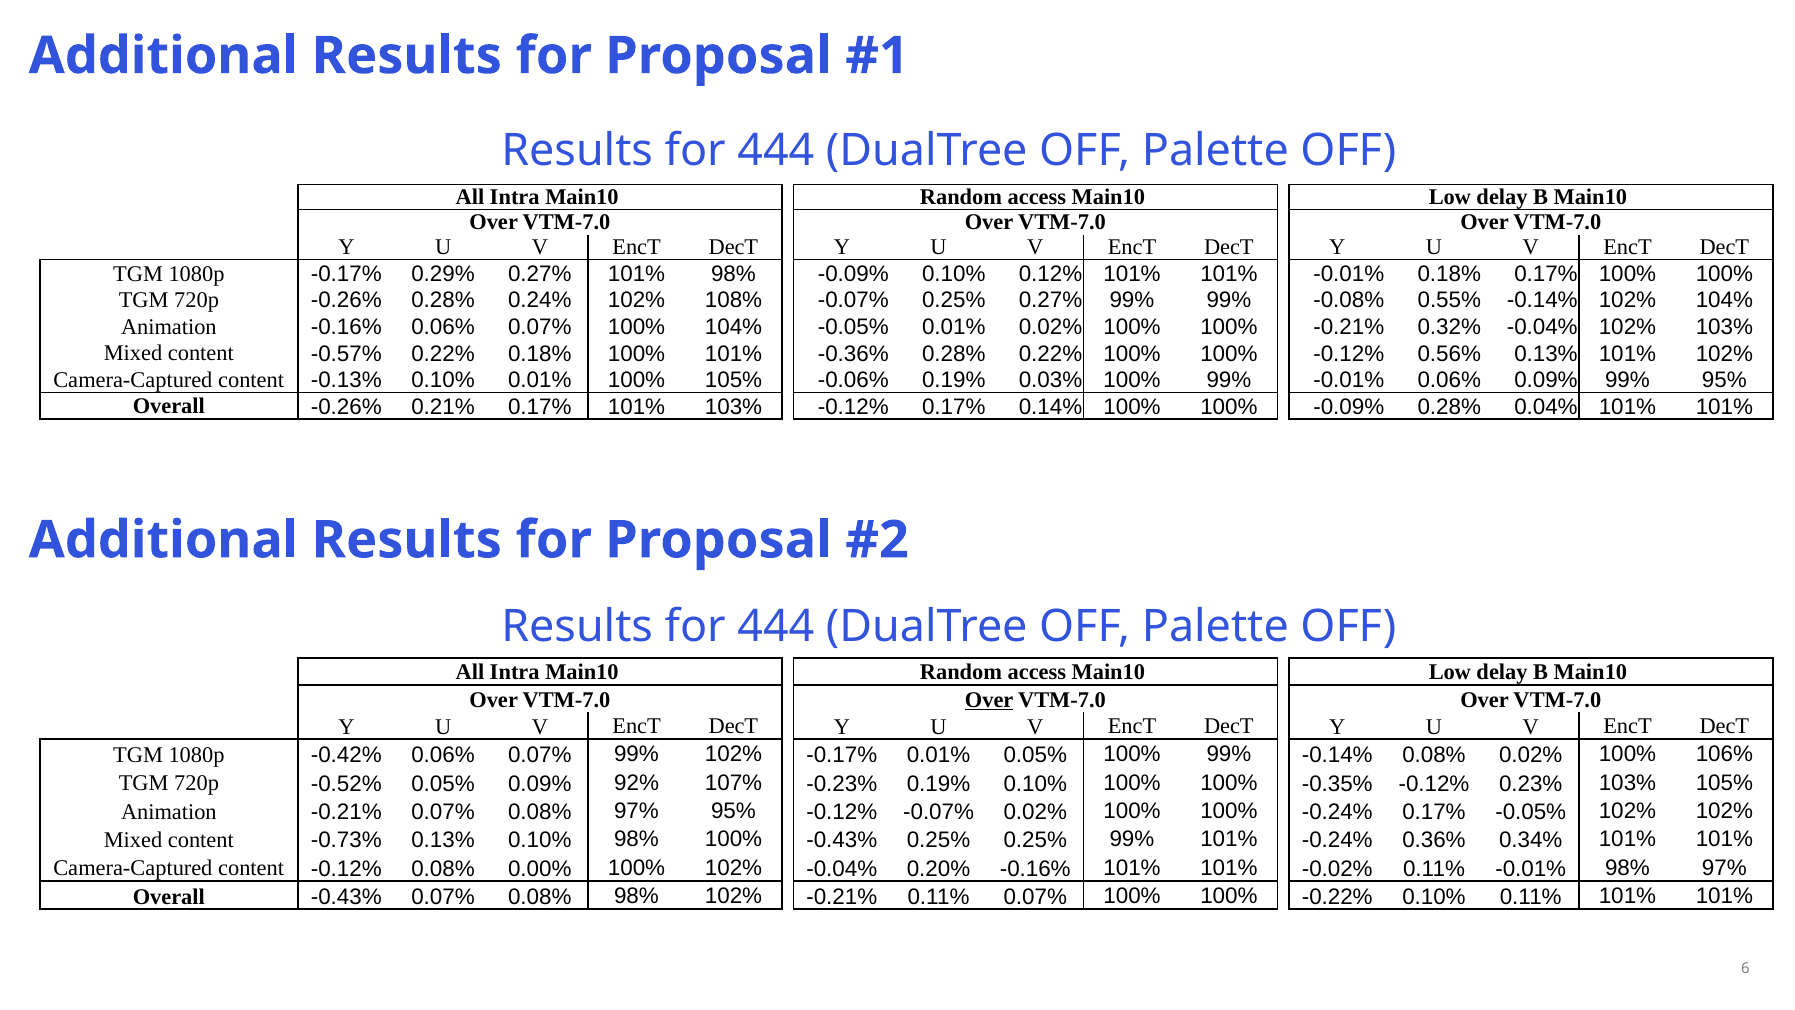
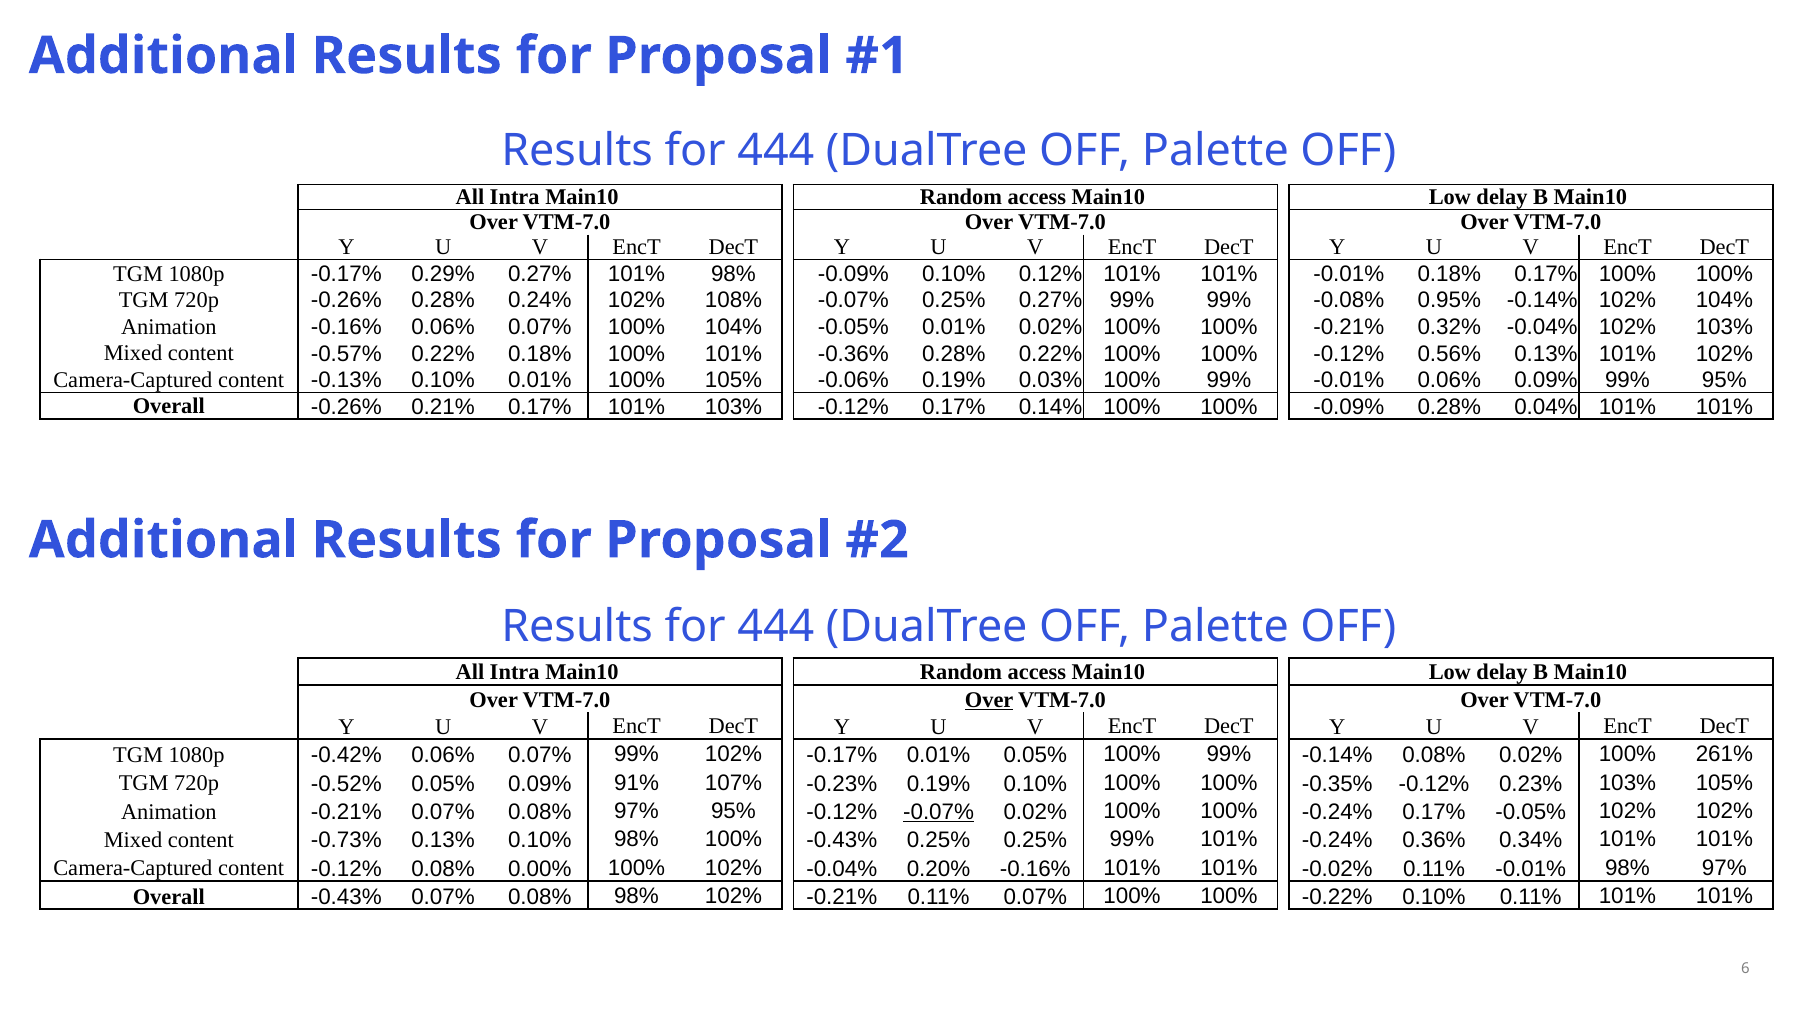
0.55%: 0.55% -> 0.95%
106%: 106% -> 261%
92%: 92% -> 91%
-0.07% at (939, 812) underline: none -> present
